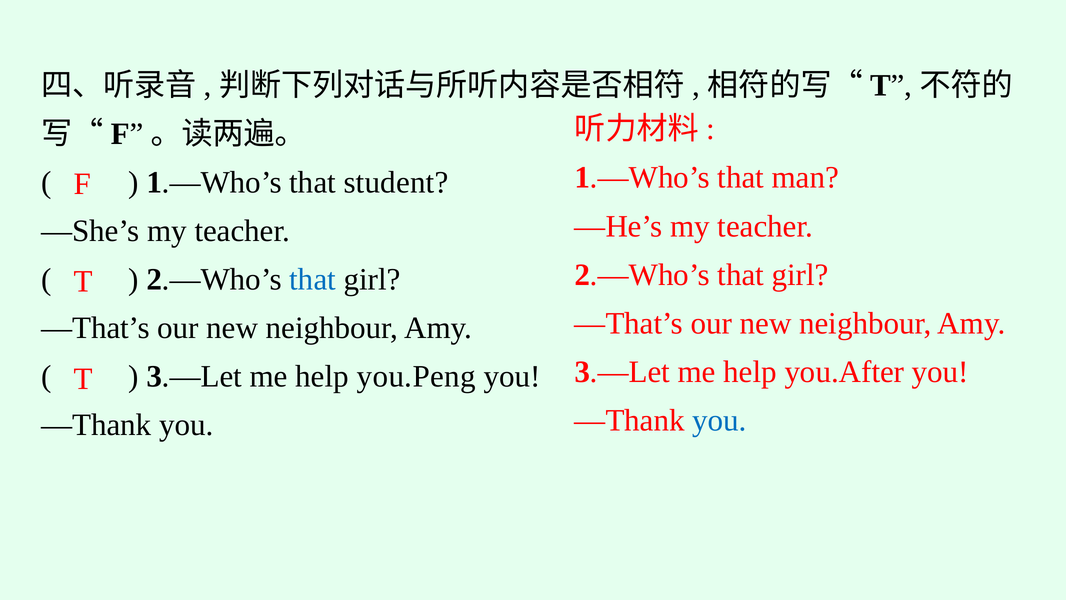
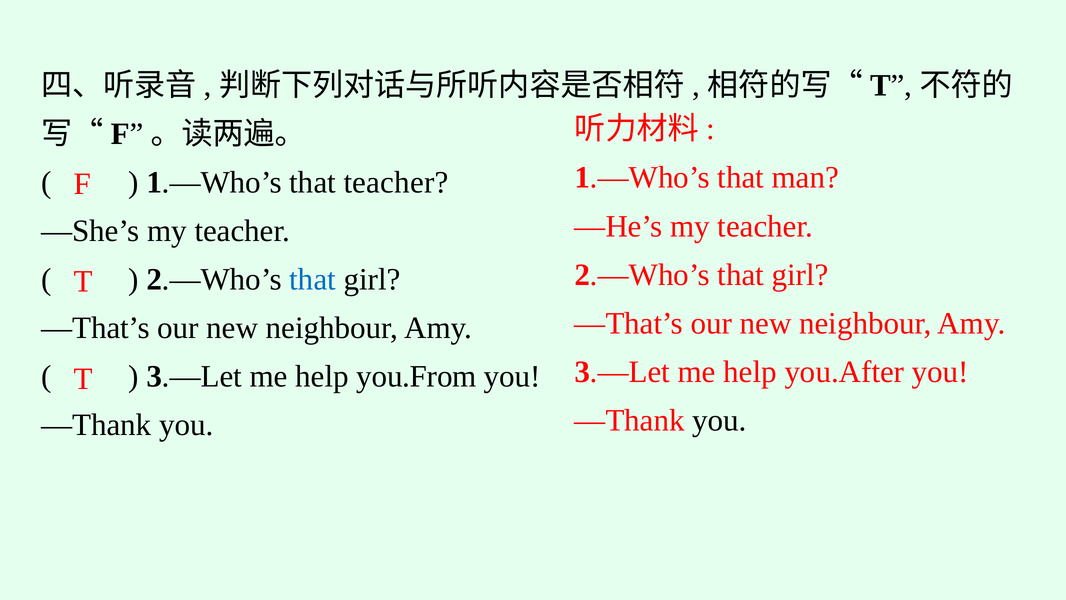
that student: student -> teacher
you.Peng: you.Peng -> you.From
you at (720, 420) colour: blue -> black
